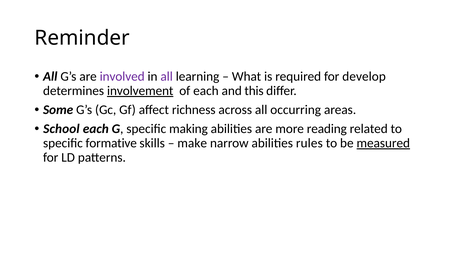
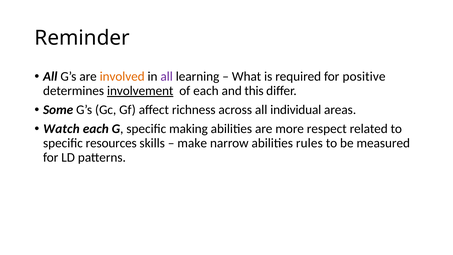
involved colour: purple -> orange
develop: develop -> positive
occurring: occurring -> individual
School: School -> Watch
reading: reading -> respect
formative: formative -> resources
measured underline: present -> none
